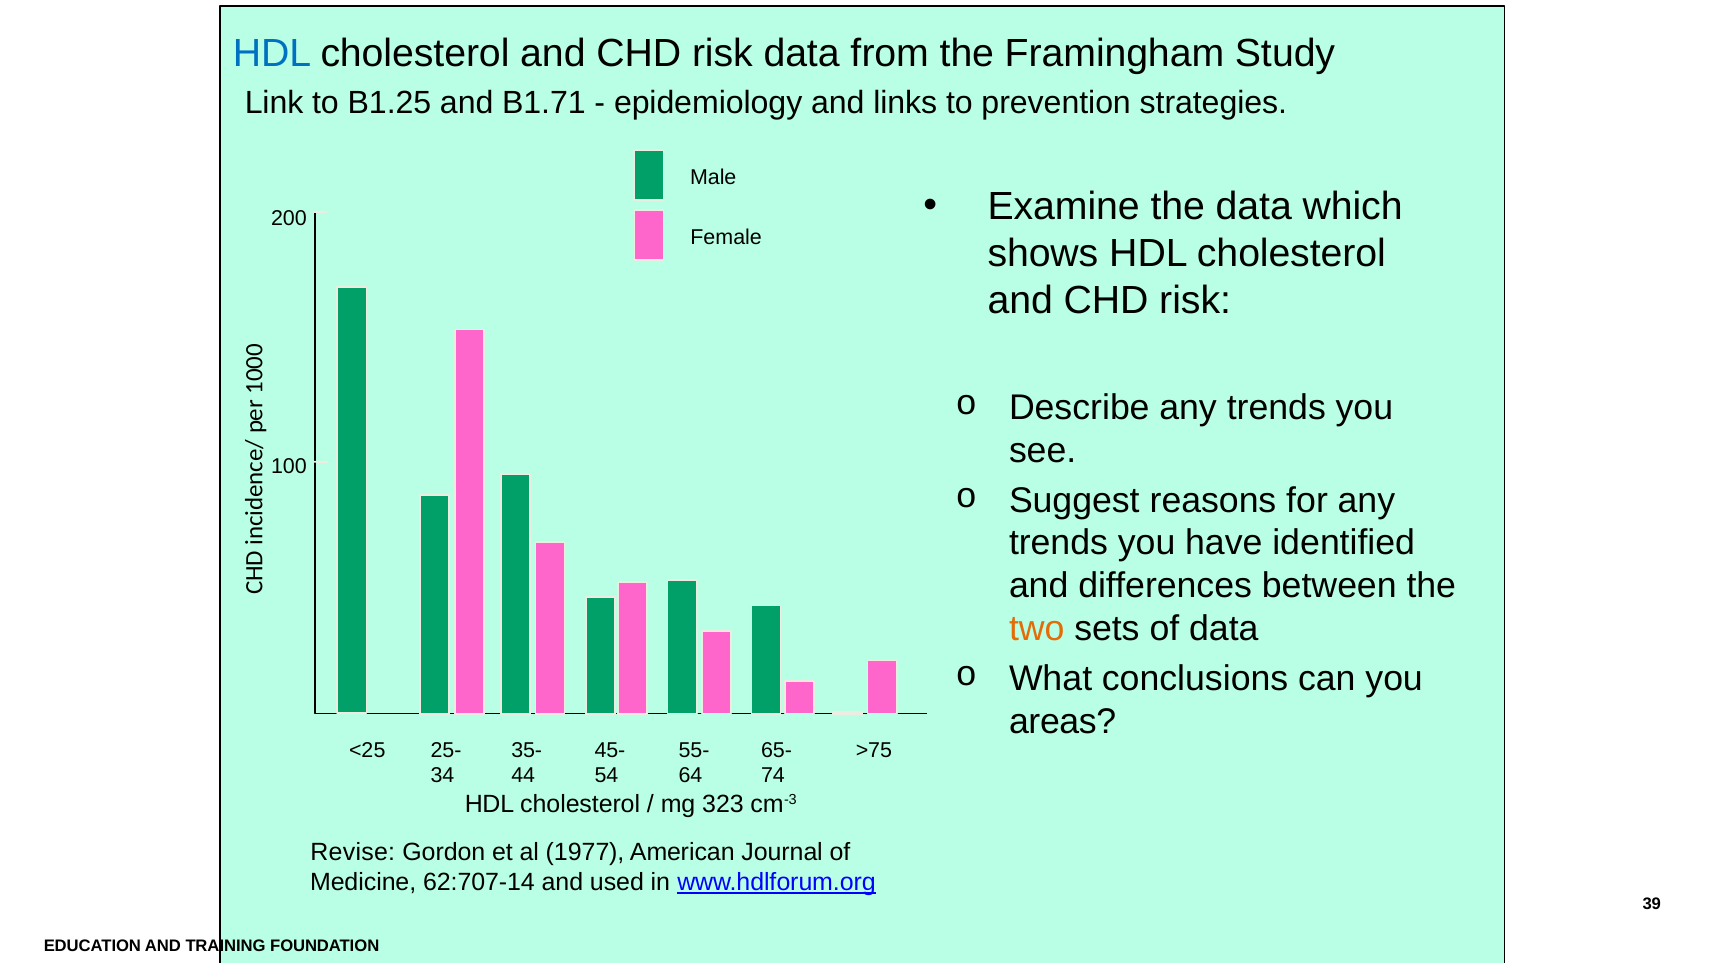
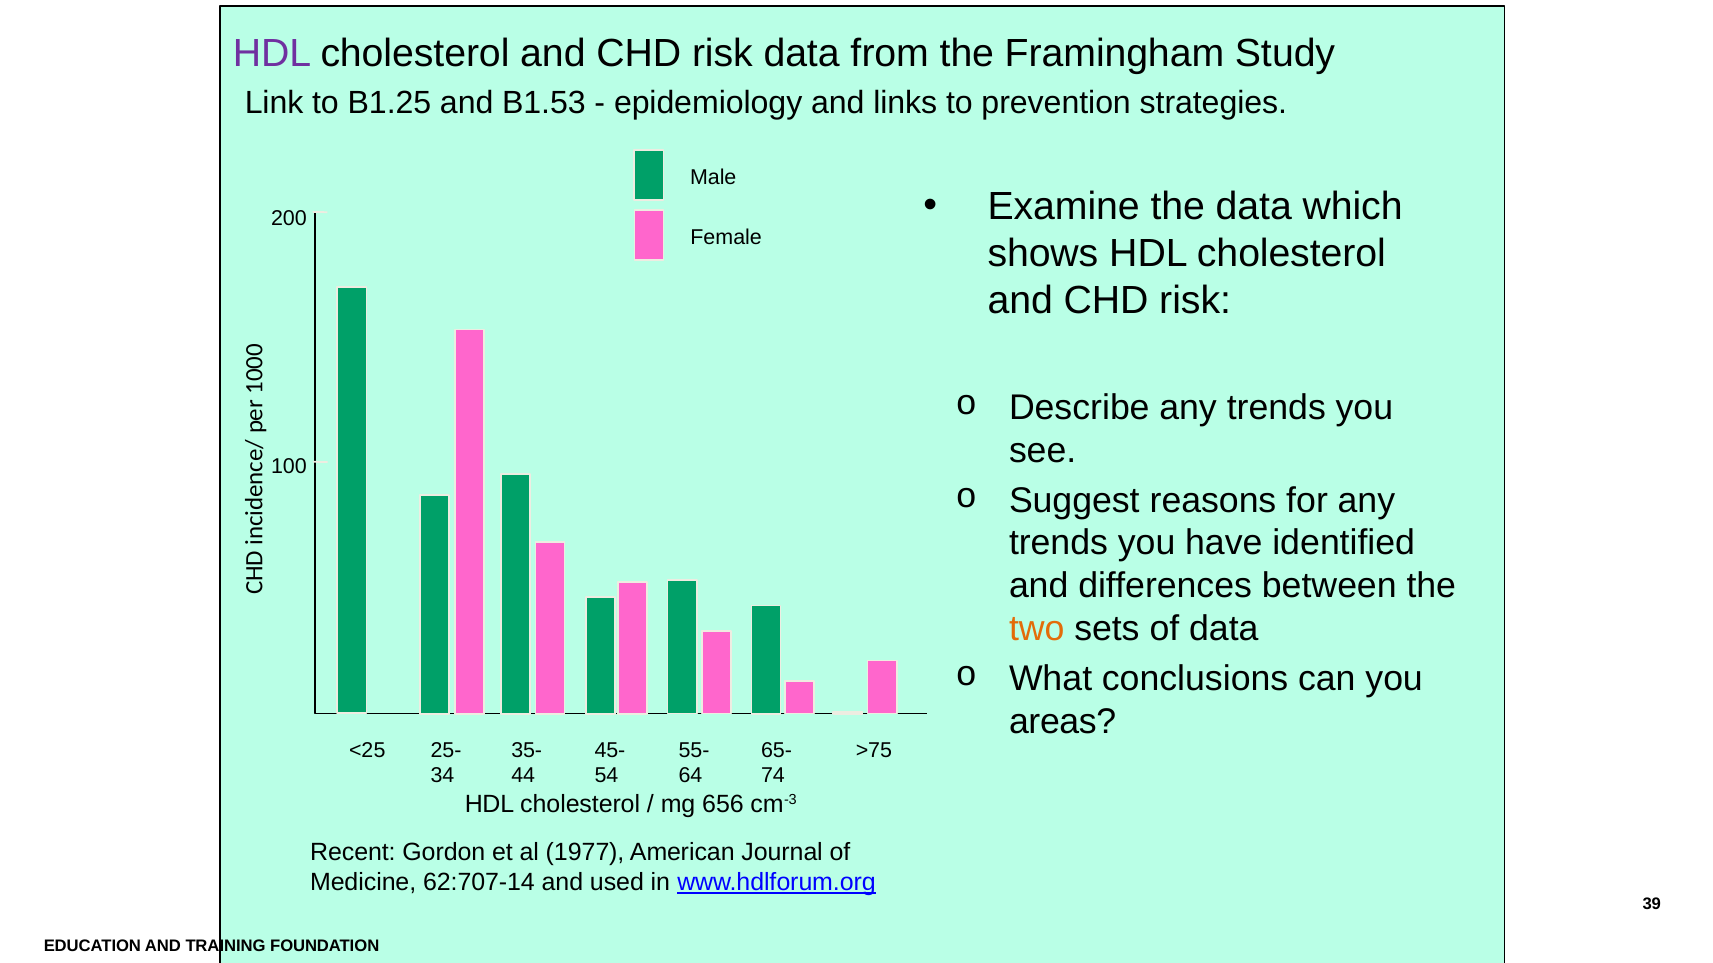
HDL at (272, 54) colour: blue -> purple
B1.71: B1.71 -> B1.53
323: 323 -> 656
Revise: Revise -> Recent
